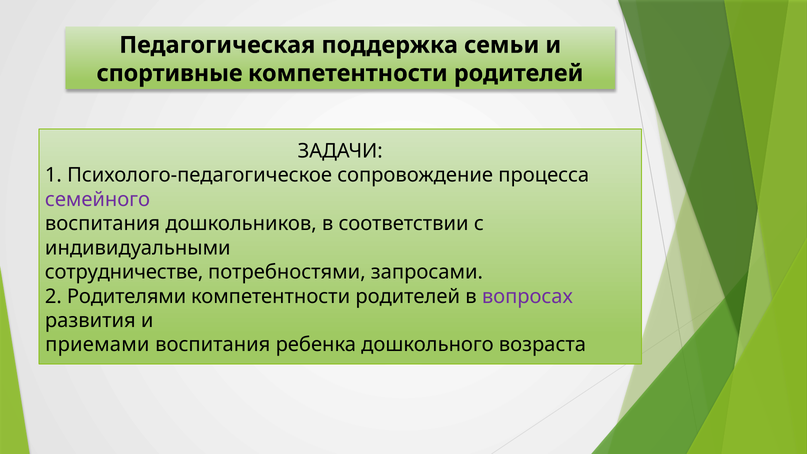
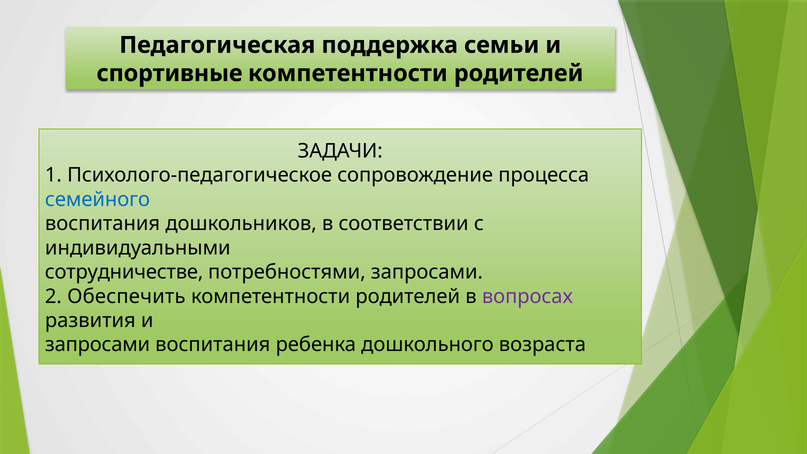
семейного colour: purple -> blue
Родителями: Родителями -> Обеспечить
приемами at (97, 345): приемами -> запросами
